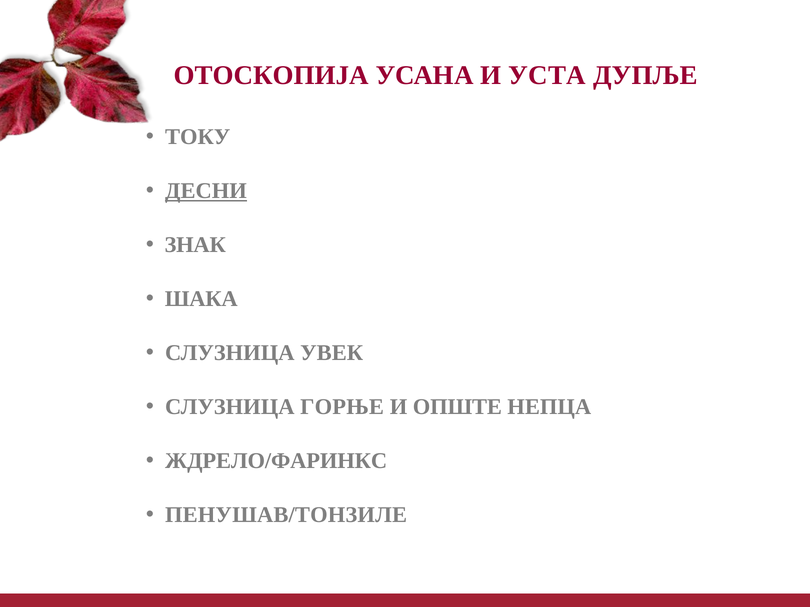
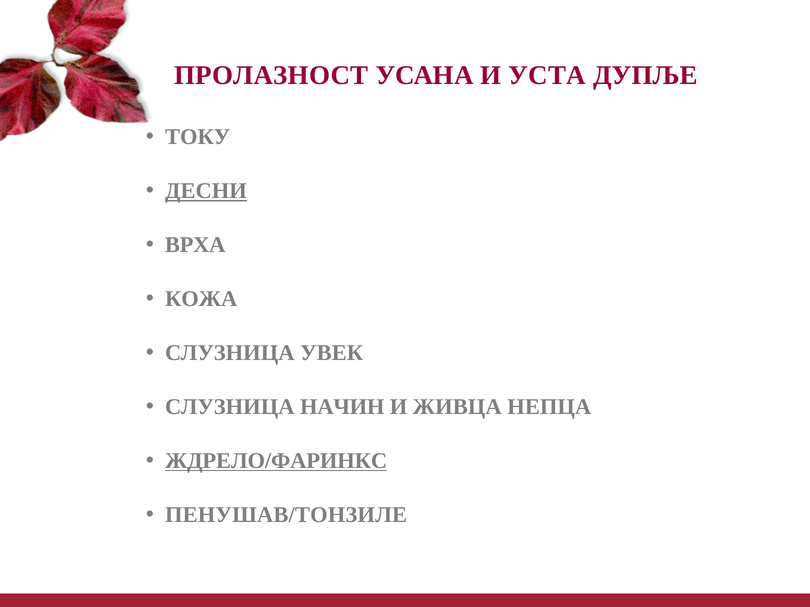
ОТОСКОПИЈА: ОТОСКОПИЈА -> ПРОЛАЗНОСТ
ЗНАК: ЗНАК -> ВРХА
ШАКА: ШАКА -> КОЖА
ГОРЊЕ: ГОРЊЕ -> НАЧИН
ОПШТЕ: ОПШТЕ -> ЖИВЦА
ЖДРЕЛО/ФАРИНКС underline: none -> present
